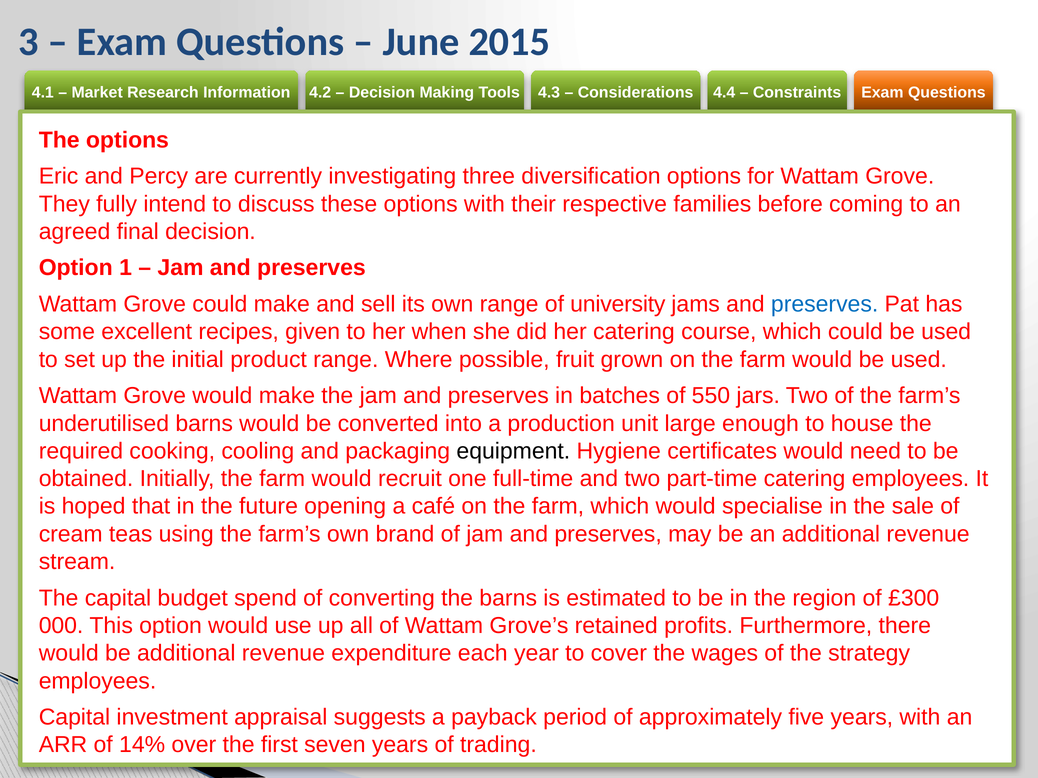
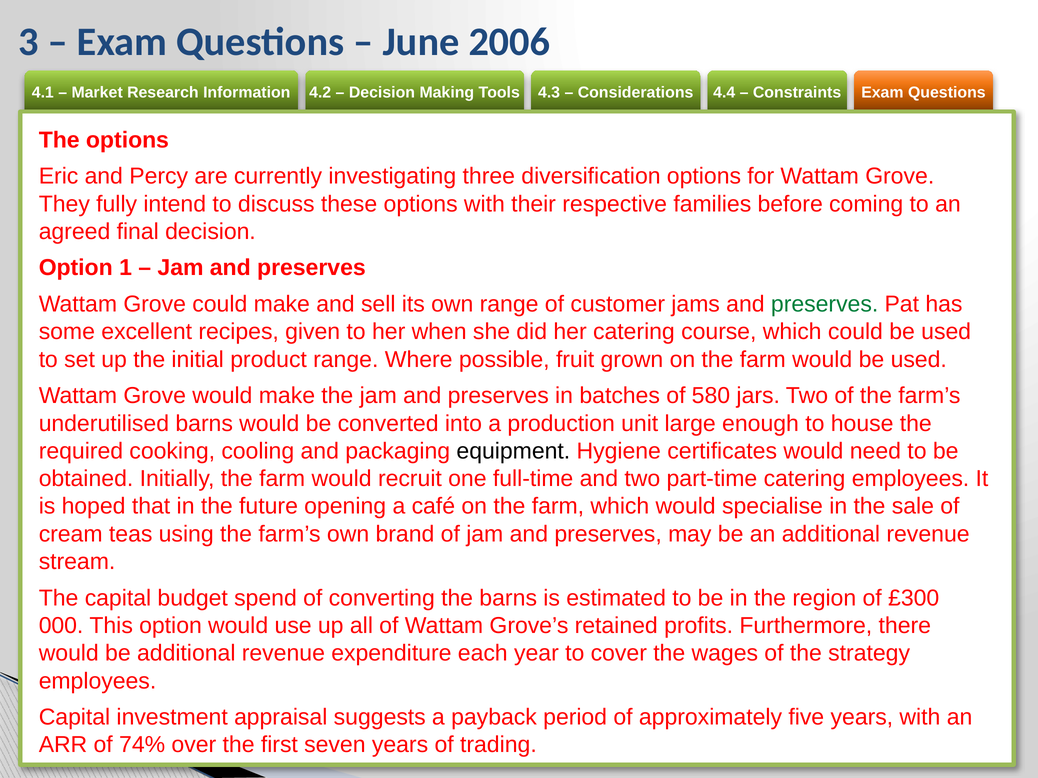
2015: 2015 -> 2006
university: university -> customer
preserves at (825, 304) colour: blue -> green
550: 550 -> 580
14%: 14% -> 74%
